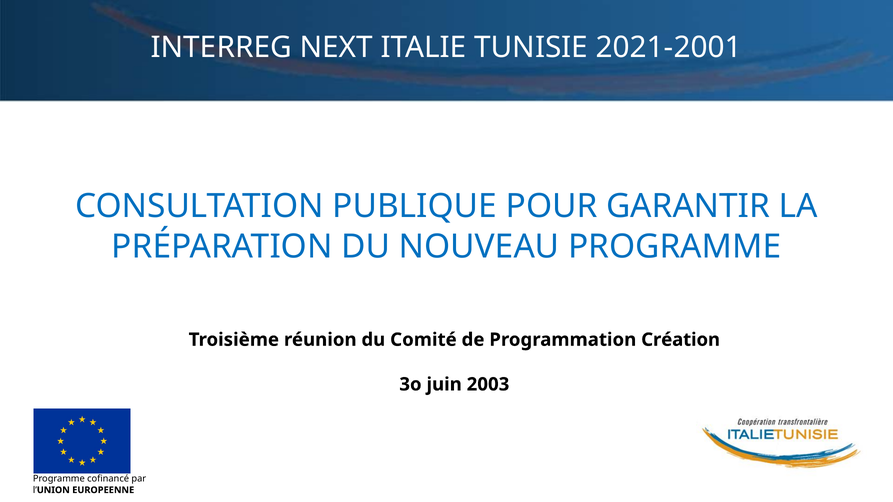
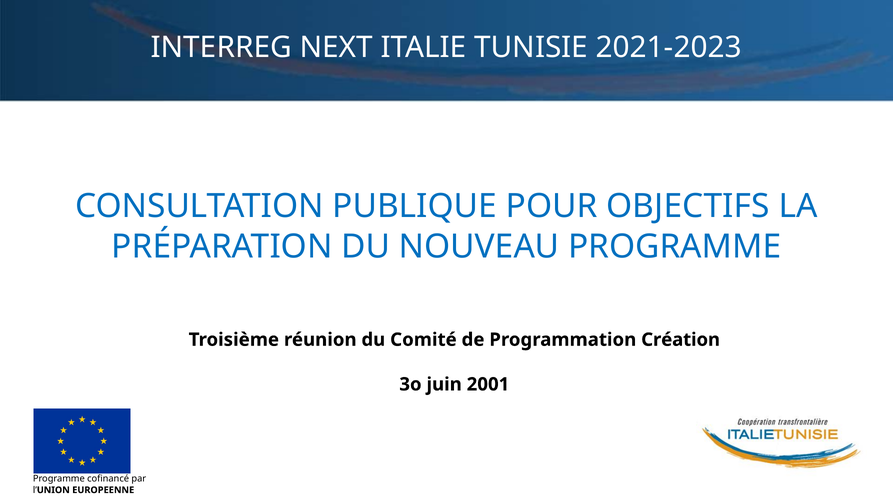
2021-2001: 2021-2001 -> 2021-2023
GARANTIR: GARANTIR -> OBJECTIFS
2003: 2003 -> 2001
